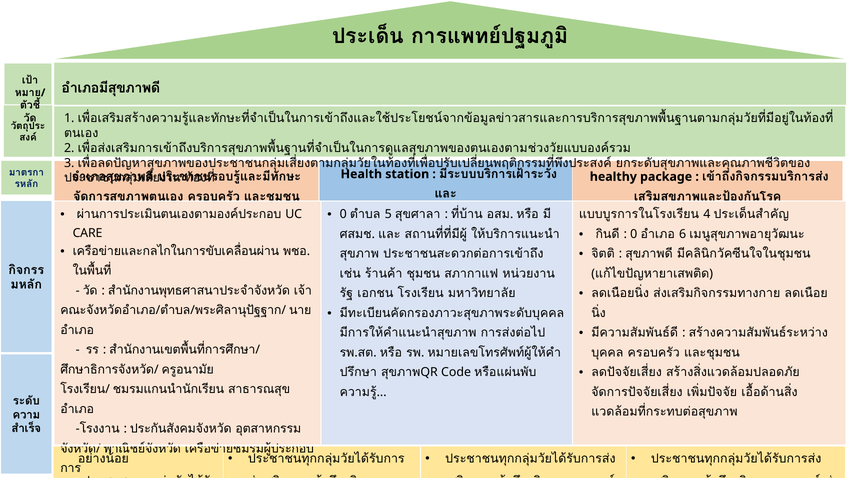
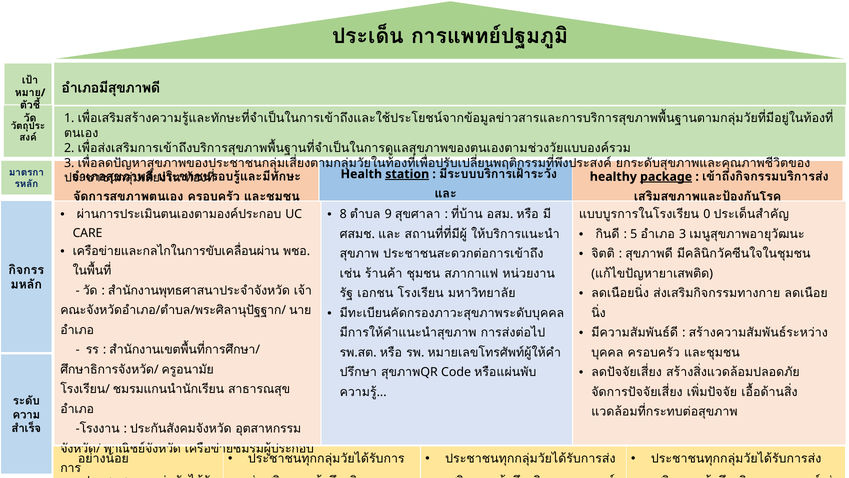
station at (407, 174) underline: none -> present
package underline: none -> present
0 at (343, 214): 0 -> 8
5 at (388, 214): 5 -> 9
4 at (707, 214): 4 -> 0
0 at (634, 234): 0 -> 5
6 at (683, 234): 6 -> 3
